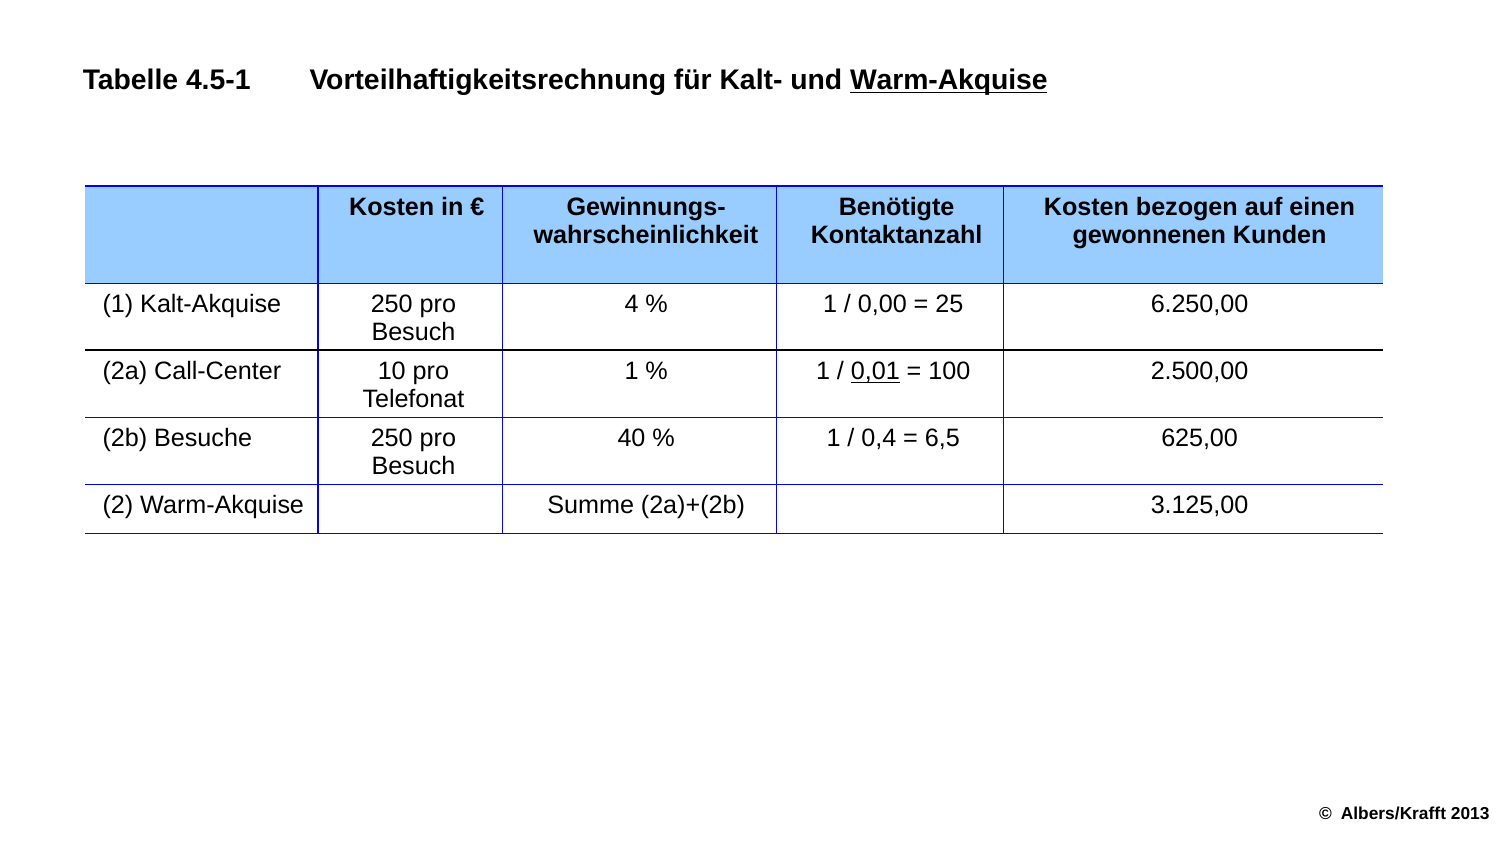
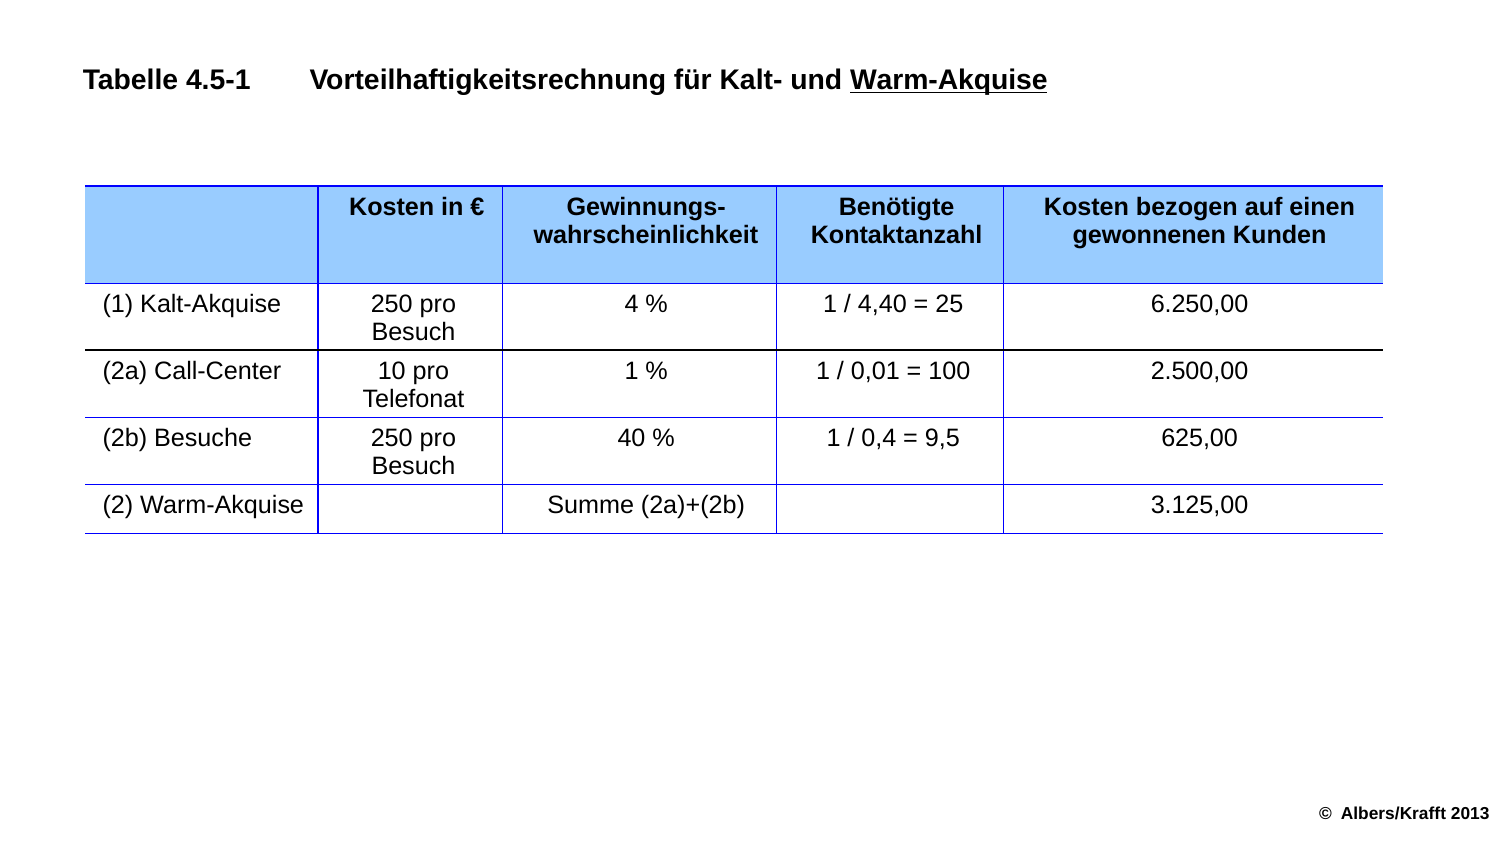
0,00: 0,00 -> 4,40
0,01 underline: present -> none
6,5: 6,5 -> 9,5
